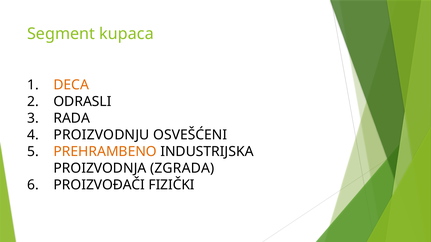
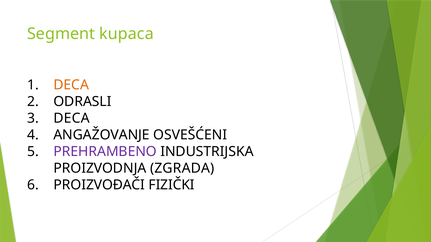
RADA at (72, 119): RADA -> DECA
PROIZVODNJU: PROIZVODNJU -> ANGAŽOVANJE
PREHRAMBENO colour: orange -> purple
